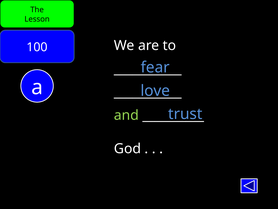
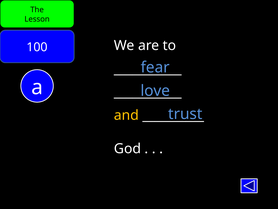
and colour: light green -> yellow
